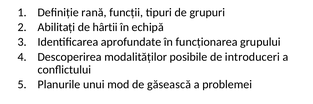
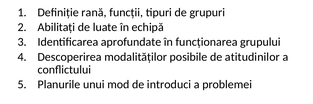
hârtii: hârtii -> luate
introduceri: introduceri -> atitudinilor
găsească: găsească -> introduci
